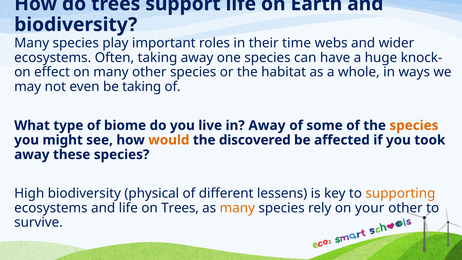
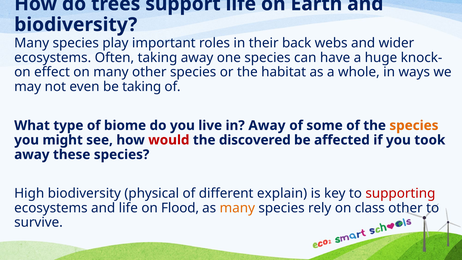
time: time -> back
would colour: orange -> red
lessens: lessens -> explain
supporting colour: orange -> red
on Trees: Trees -> Flood
your: your -> class
